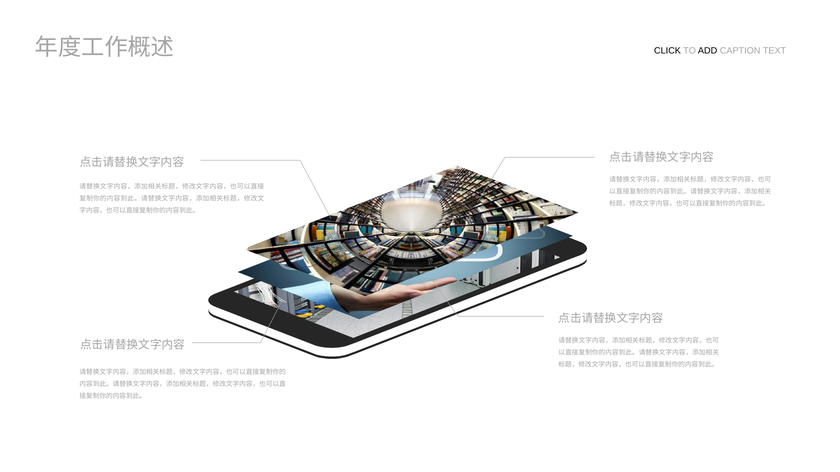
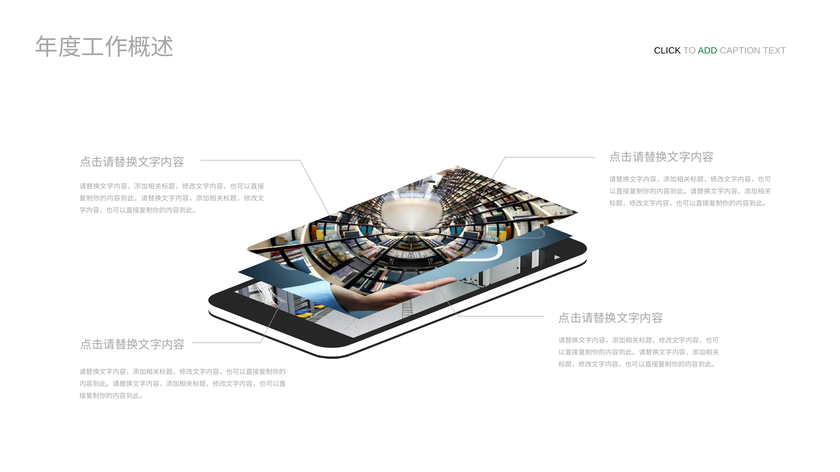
ADD colour: black -> green
